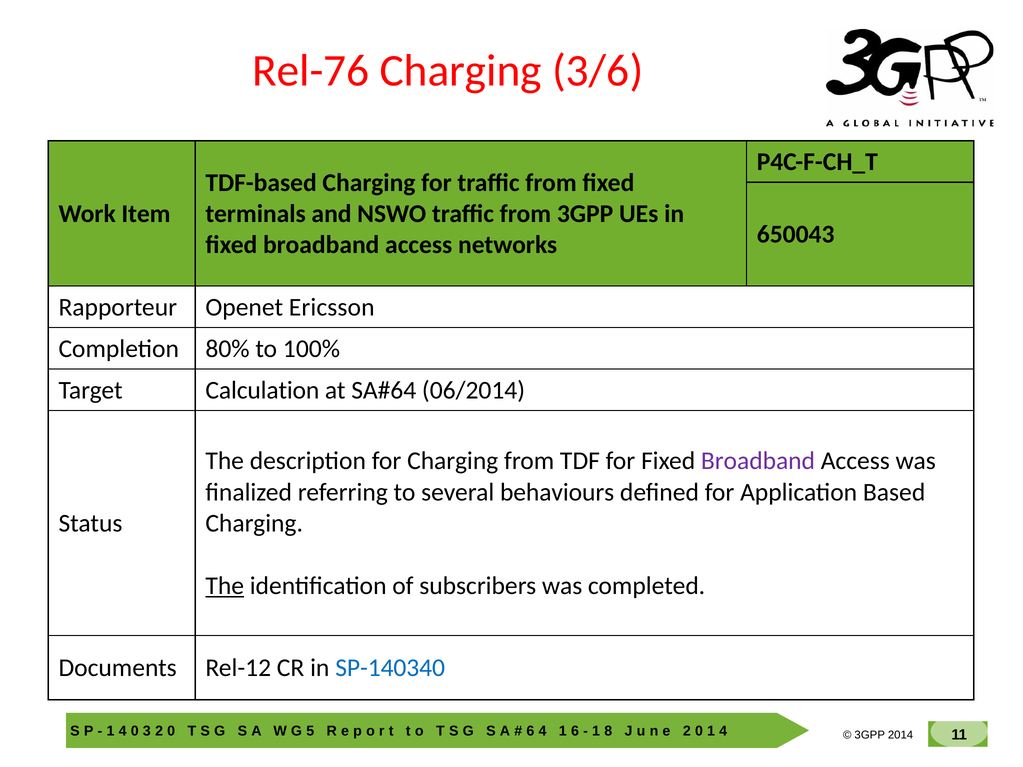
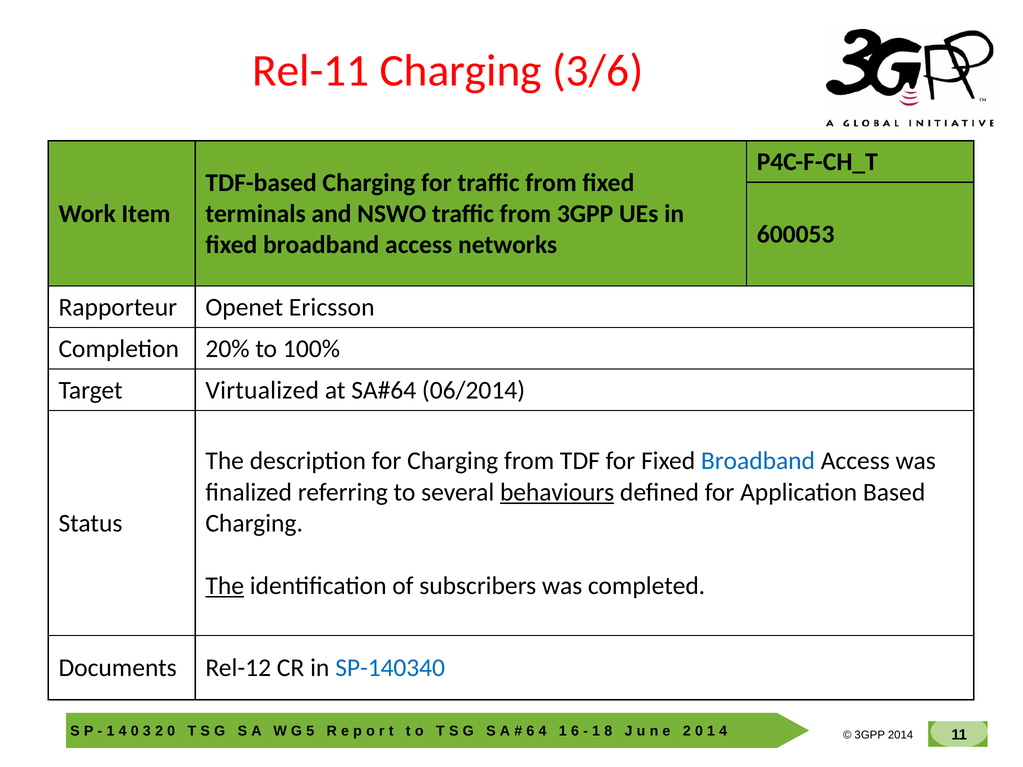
Rel-76: Rel-76 -> Rel-11
650043: 650043 -> 600053
80%: 80% -> 20%
Calculation: Calculation -> Virtualized
Broadband at (758, 461) colour: purple -> blue
behaviours underline: none -> present
